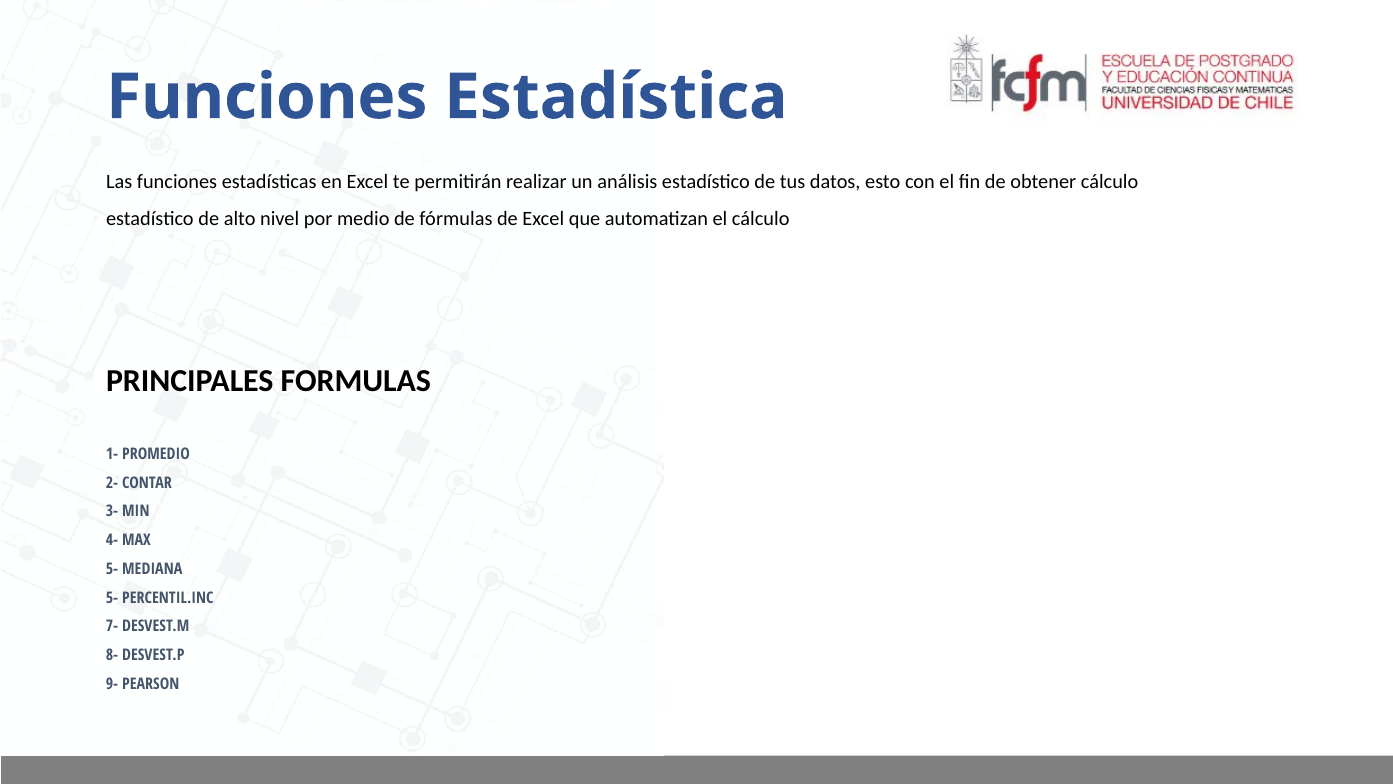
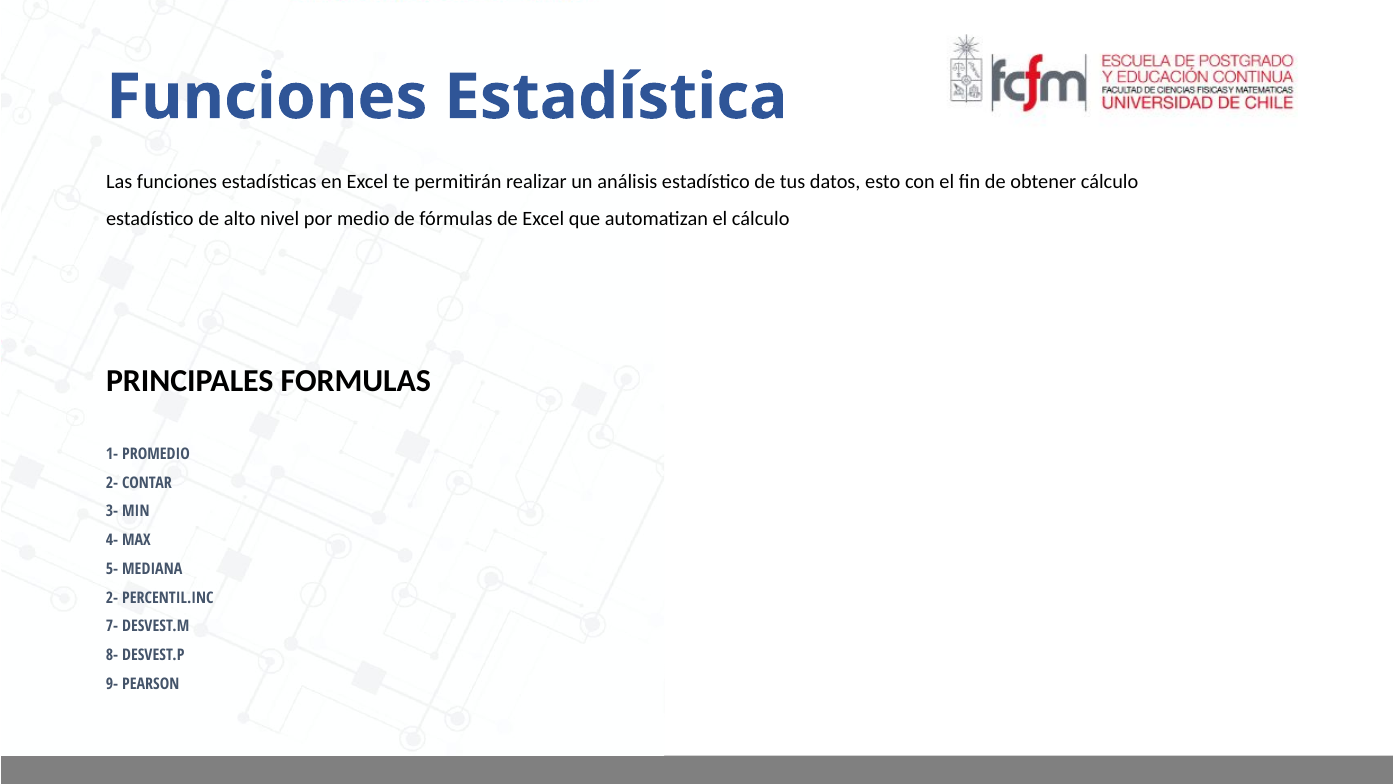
5- at (112, 598): 5- -> 2-
